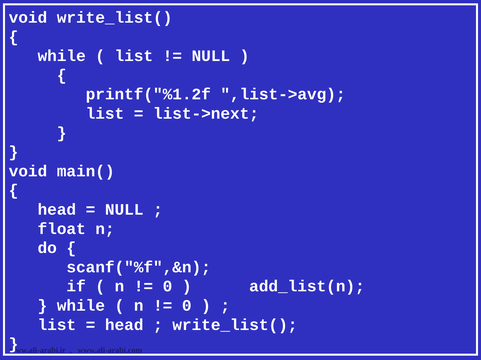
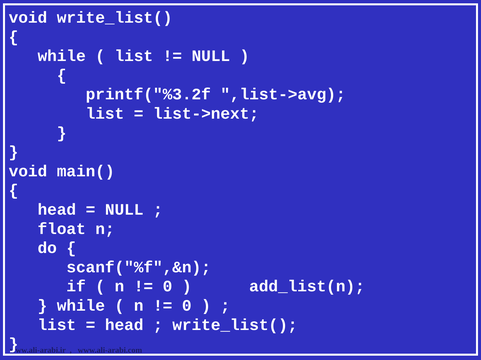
printf("%1.2f: printf("%1.2f -> printf("%3.2f
